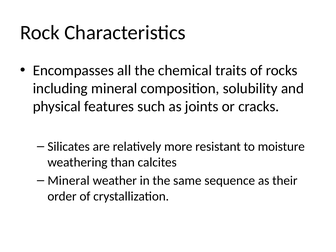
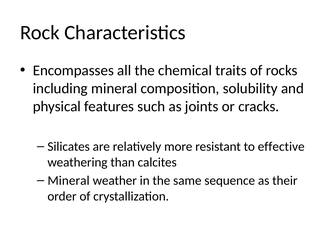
moisture: moisture -> effective
